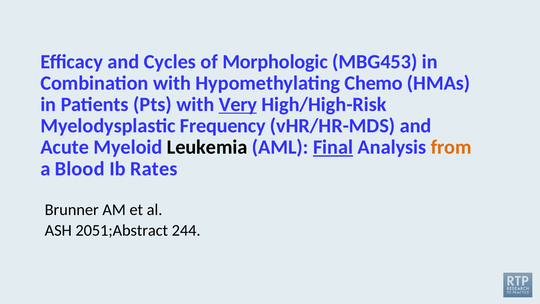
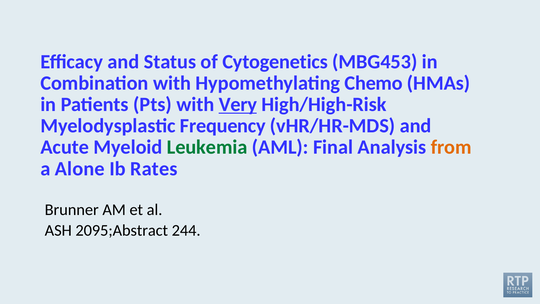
Cycles: Cycles -> Status
Morphologic: Morphologic -> Cytogenetics
Leukemia colour: black -> green
Final underline: present -> none
Blood: Blood -> Alone
2051;Abstract: 2051;Abstract -> 2095;Abstract
